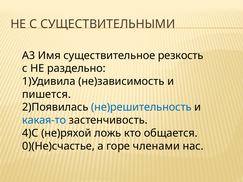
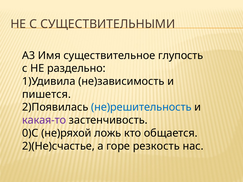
резкость: резкость -> глупость
какая-то colour: blue -> purple
4)С: 4)С -> 0)С
0)(Не)счастье: 0)(Не)счастье -> 2)(Не)счастье
членами: членами -> резкость
